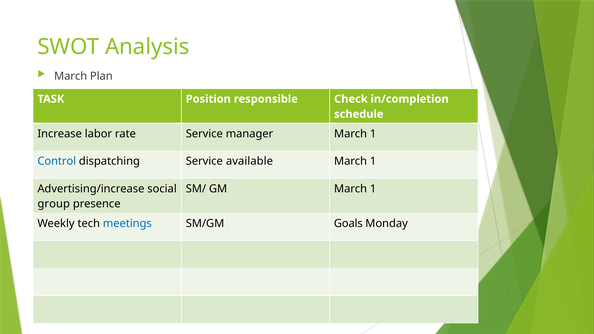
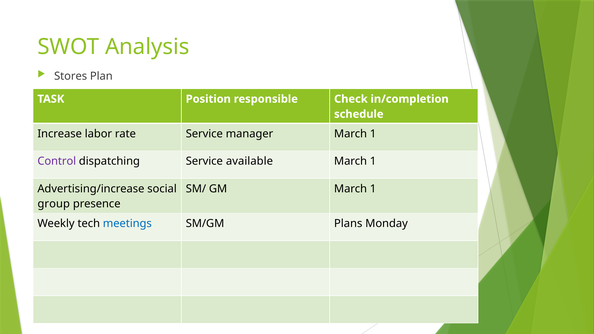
March at (71, 76): March -> Stores
Control colour: blue -> purple
Goals: Goals -> Plans
